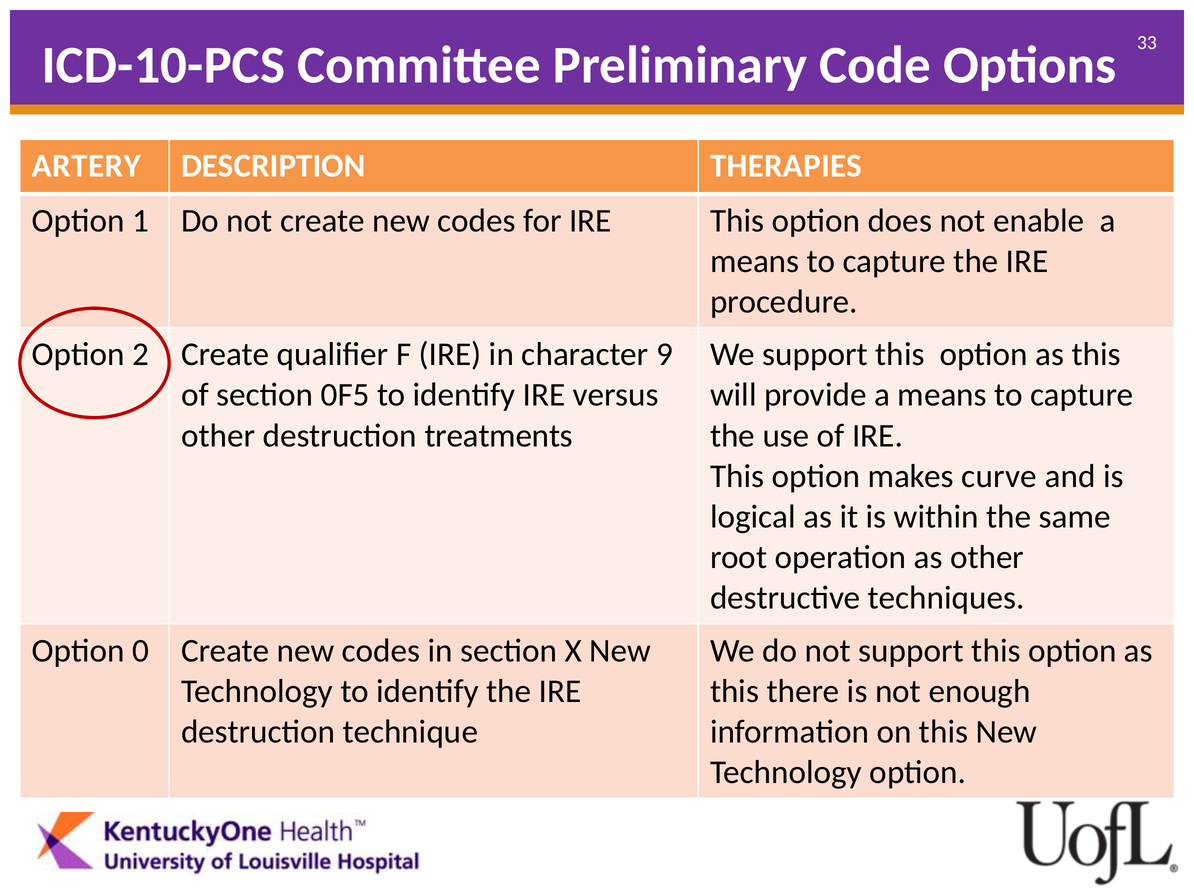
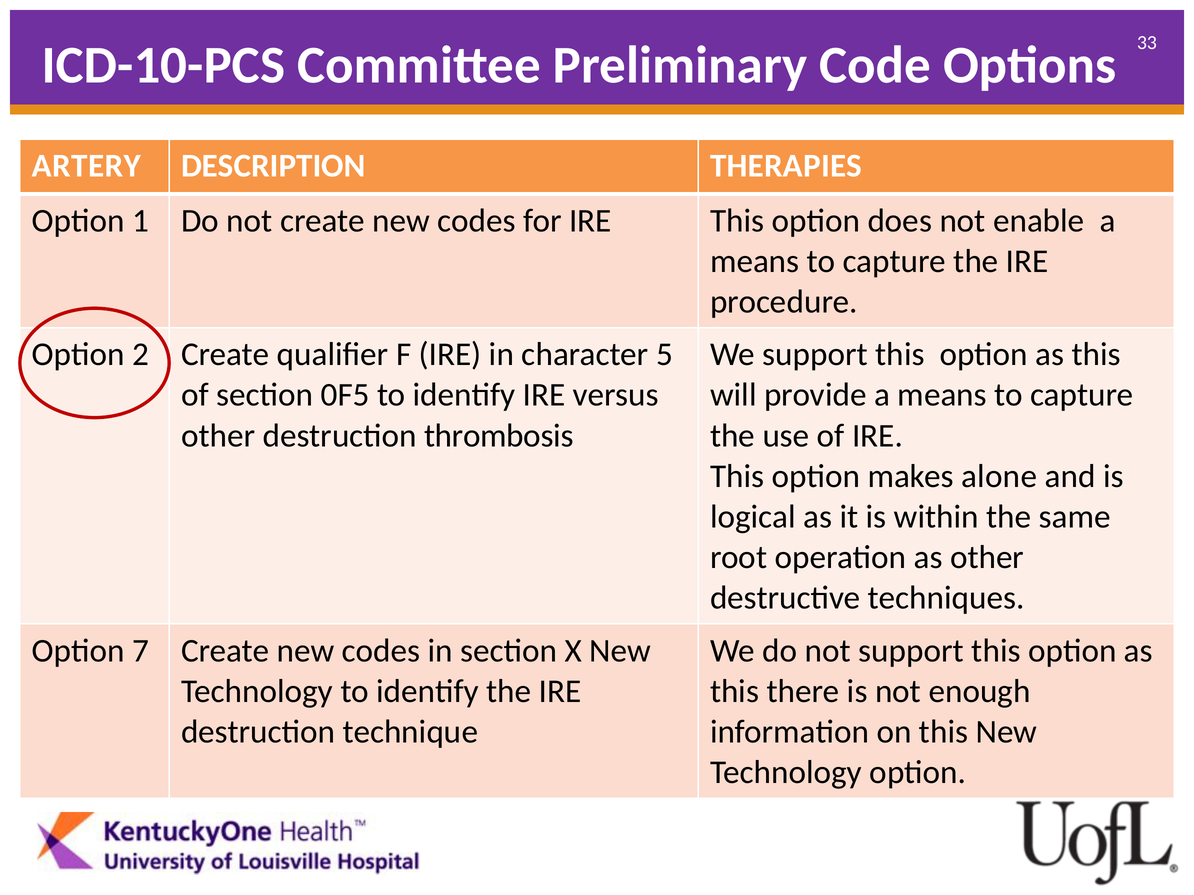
9: 9 -> 5
treatments: treatments -> thrombosis
curve: curve -> alone
0: 0 -> 7
